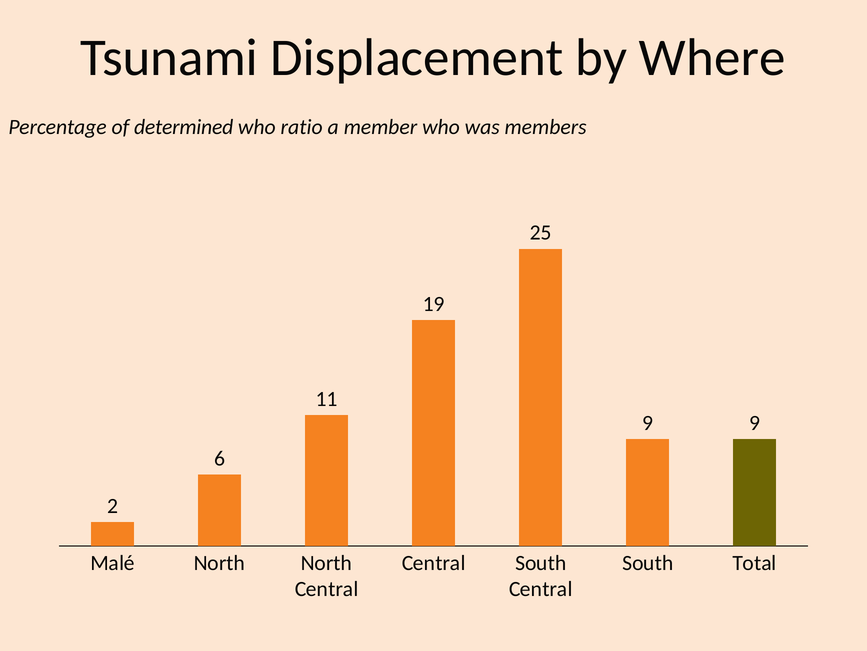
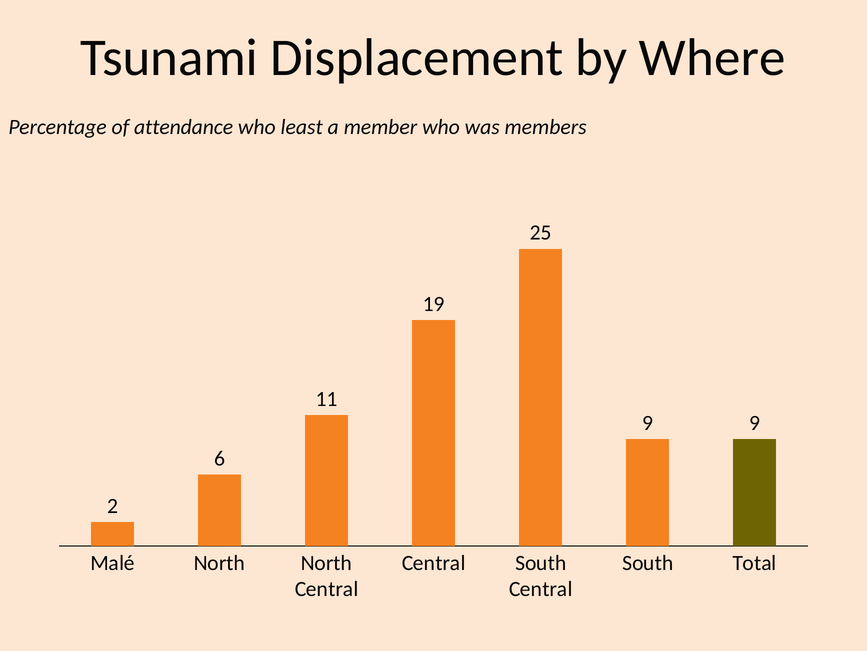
determined: determined -> attendance
ratio: ratio -> least
